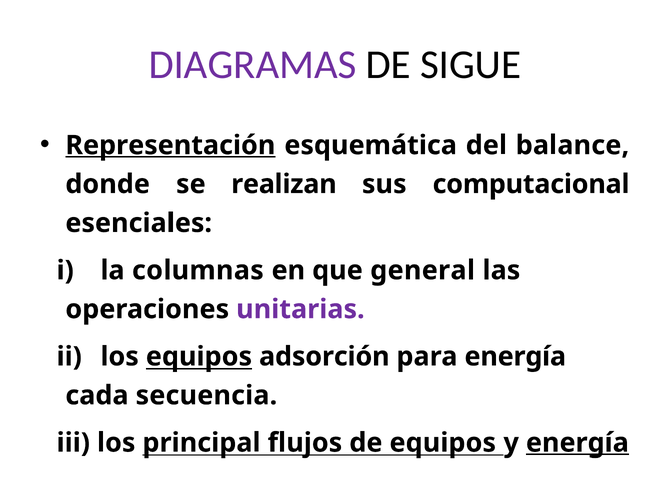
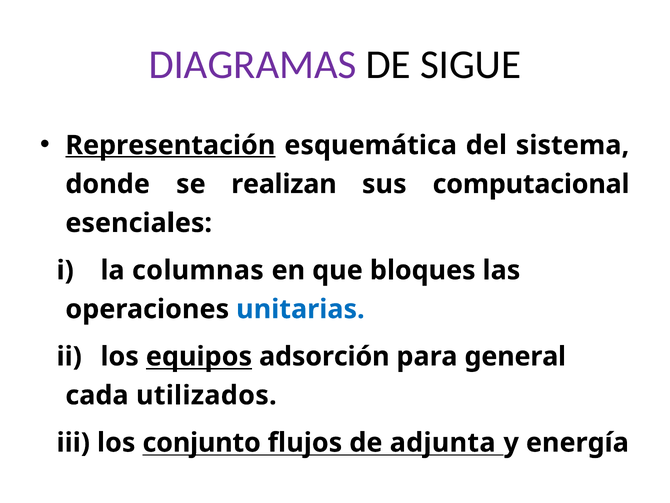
balance: balance -> sistema
general: general -> bloques
unitarias colour: purple -> blue
para energía: energía -> general
secuencia: secuencia -> utilizados
principal: principal -> conjunto
de equipos: equipos -> adjunta
energía at (577, 442) underline: present -> none
